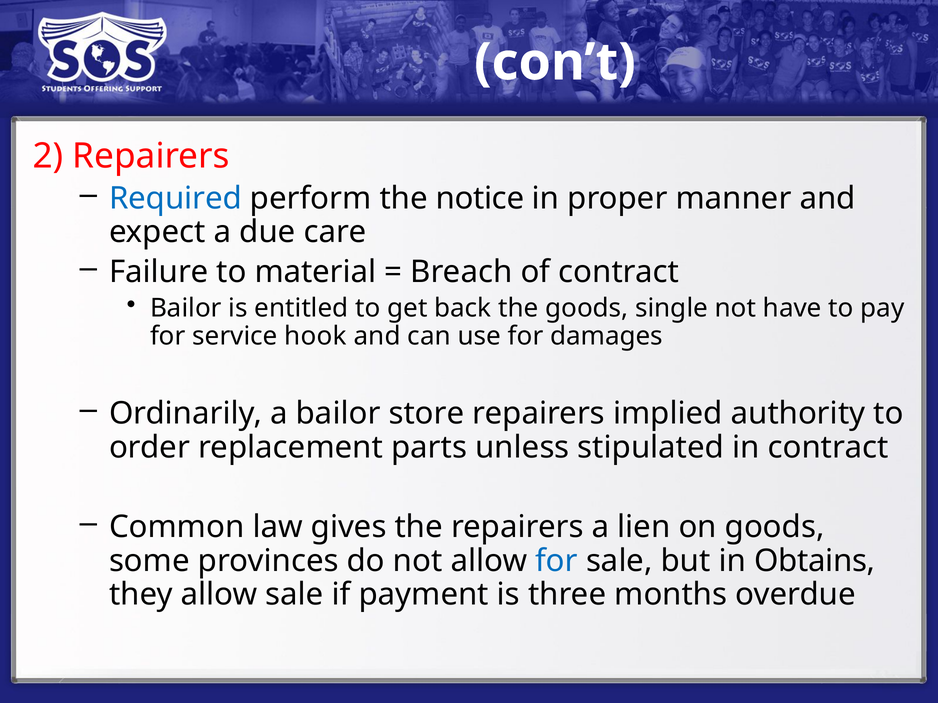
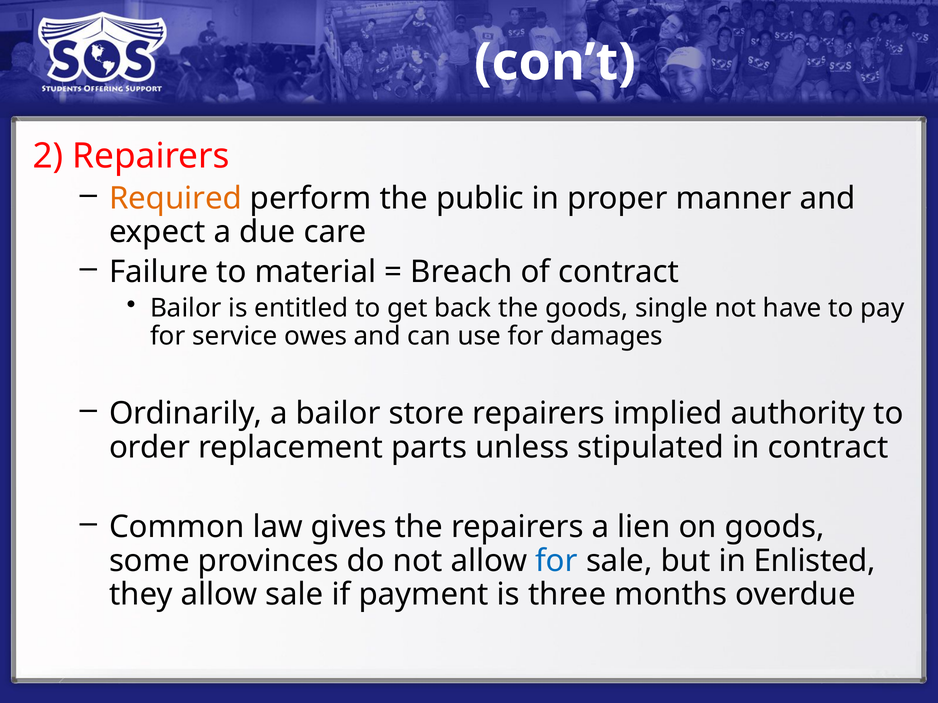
Required colour: blue -> orange
notice: notice -> public
hook: hook -> owes
Obtains: Obtains -> Enlisted
